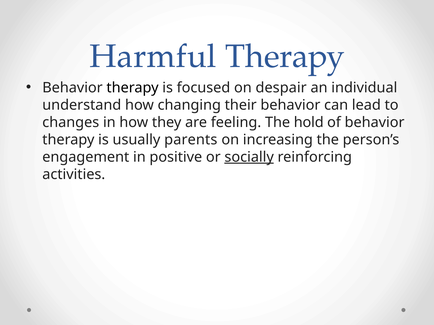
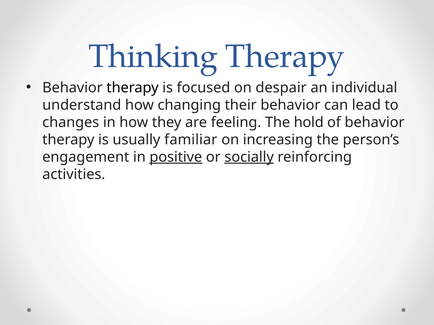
Harmful: Harmful -> Thinking
parents: parents -> familiar
positive underline: none -> present
